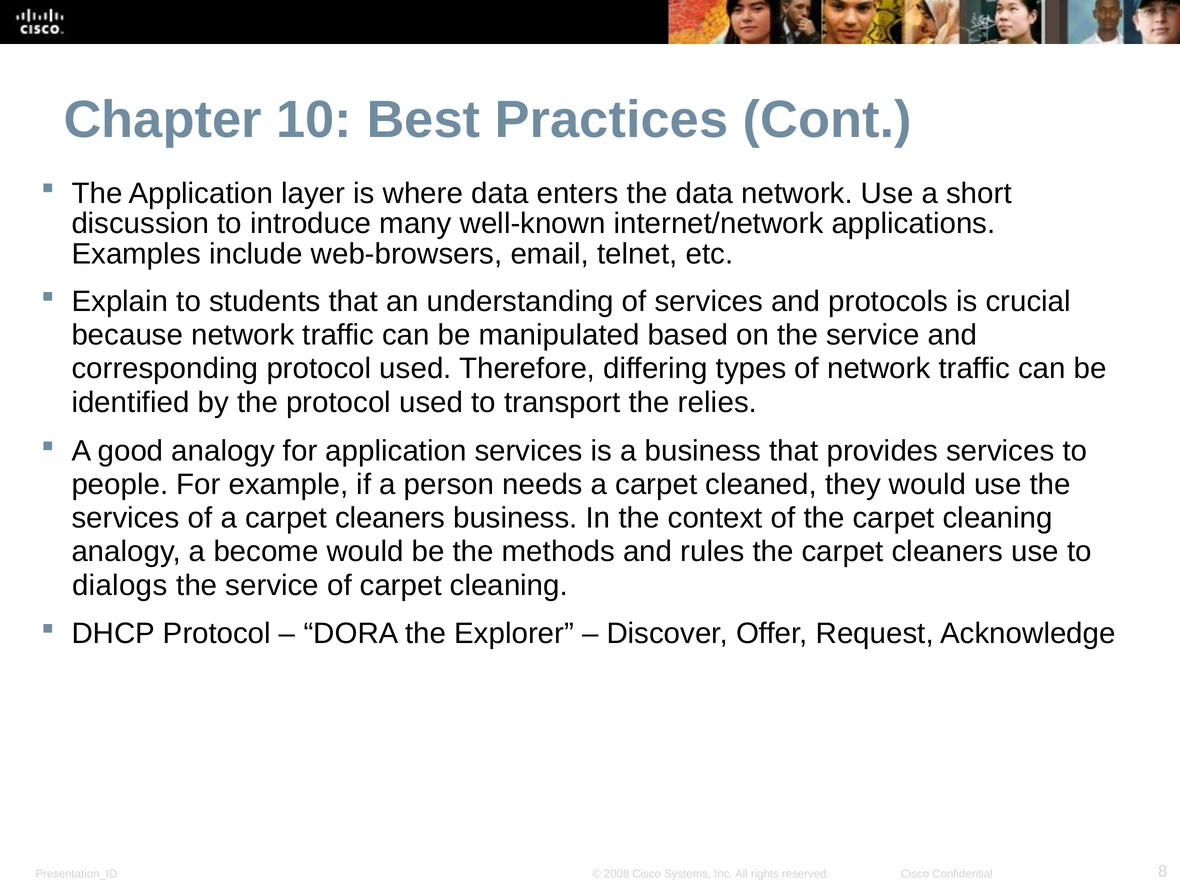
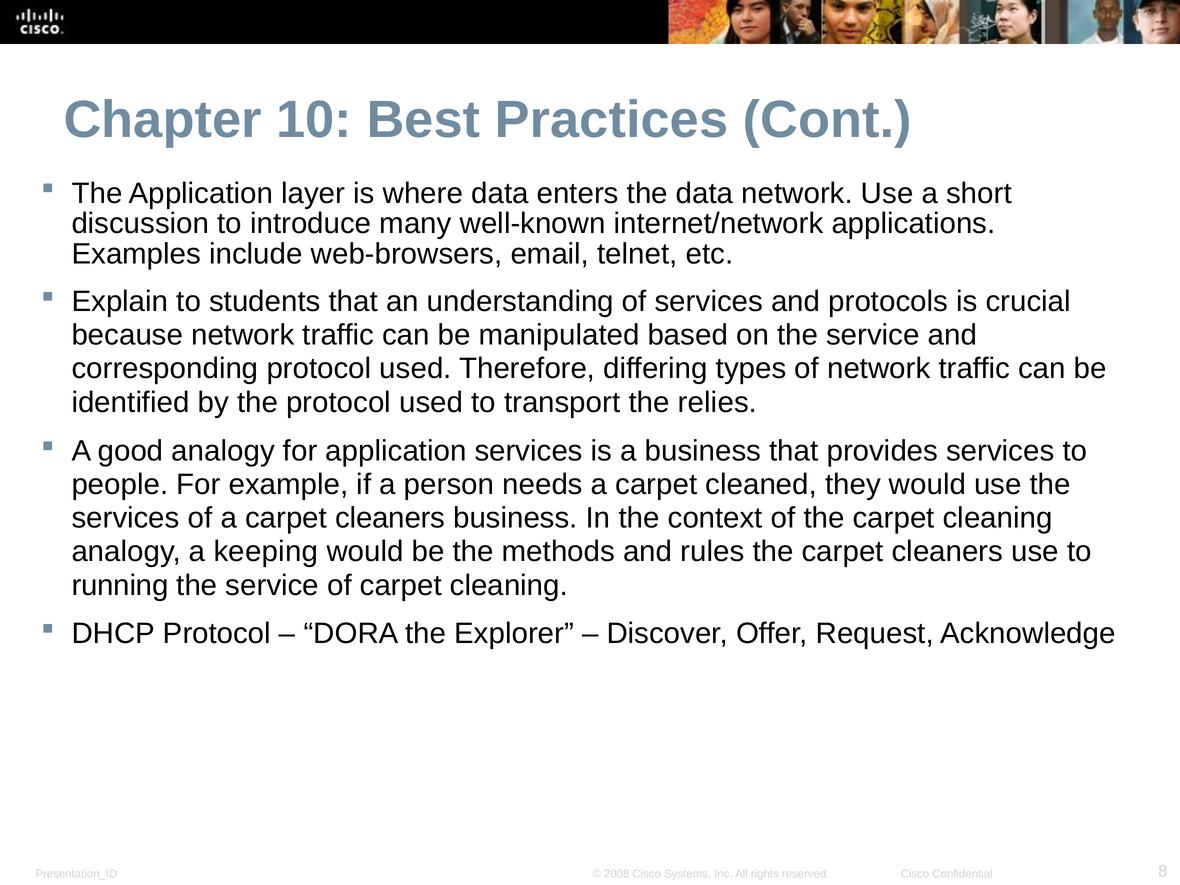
become: become -> keeping
dialogs: dialogs -> running
